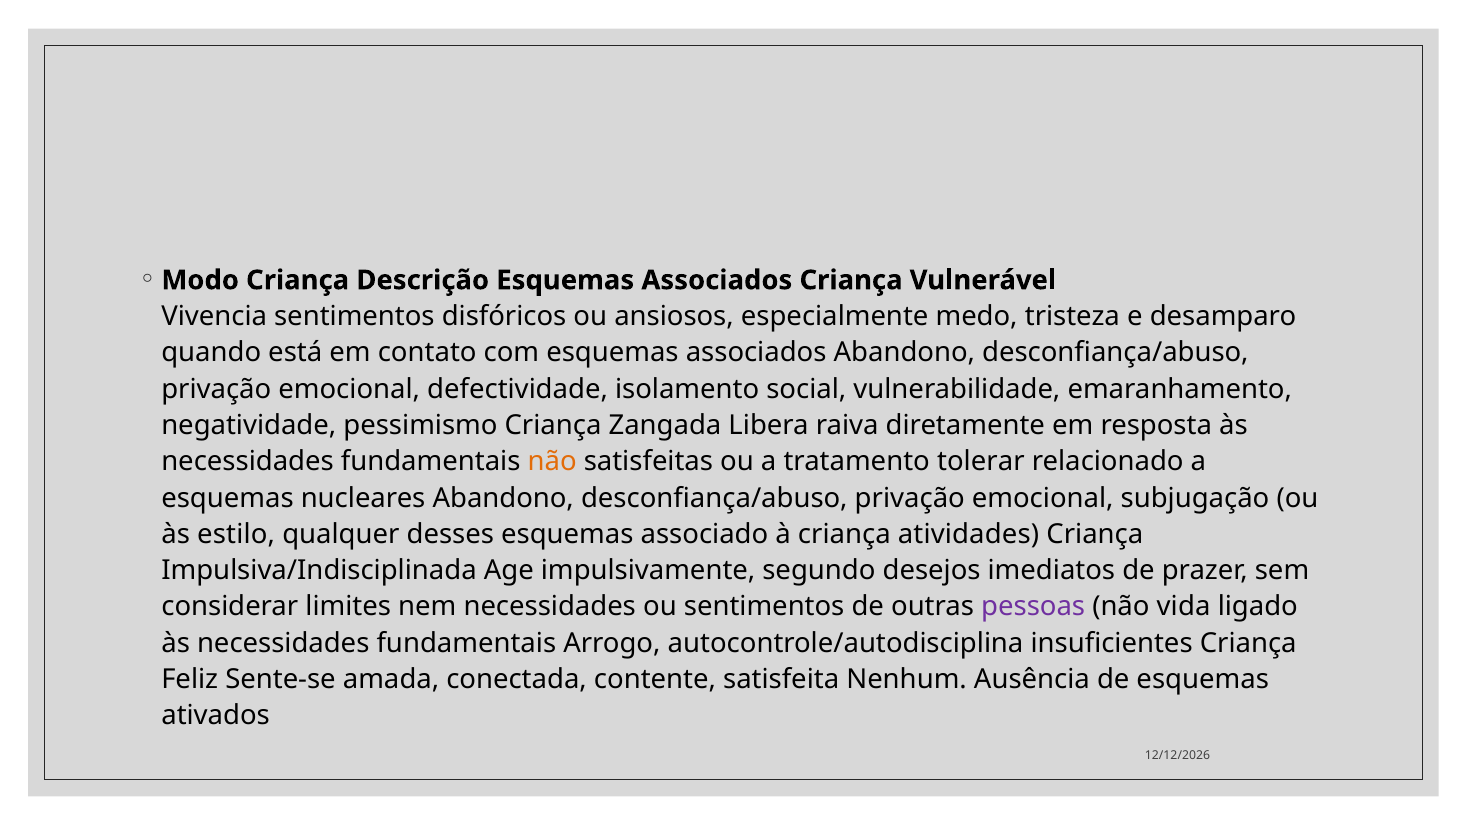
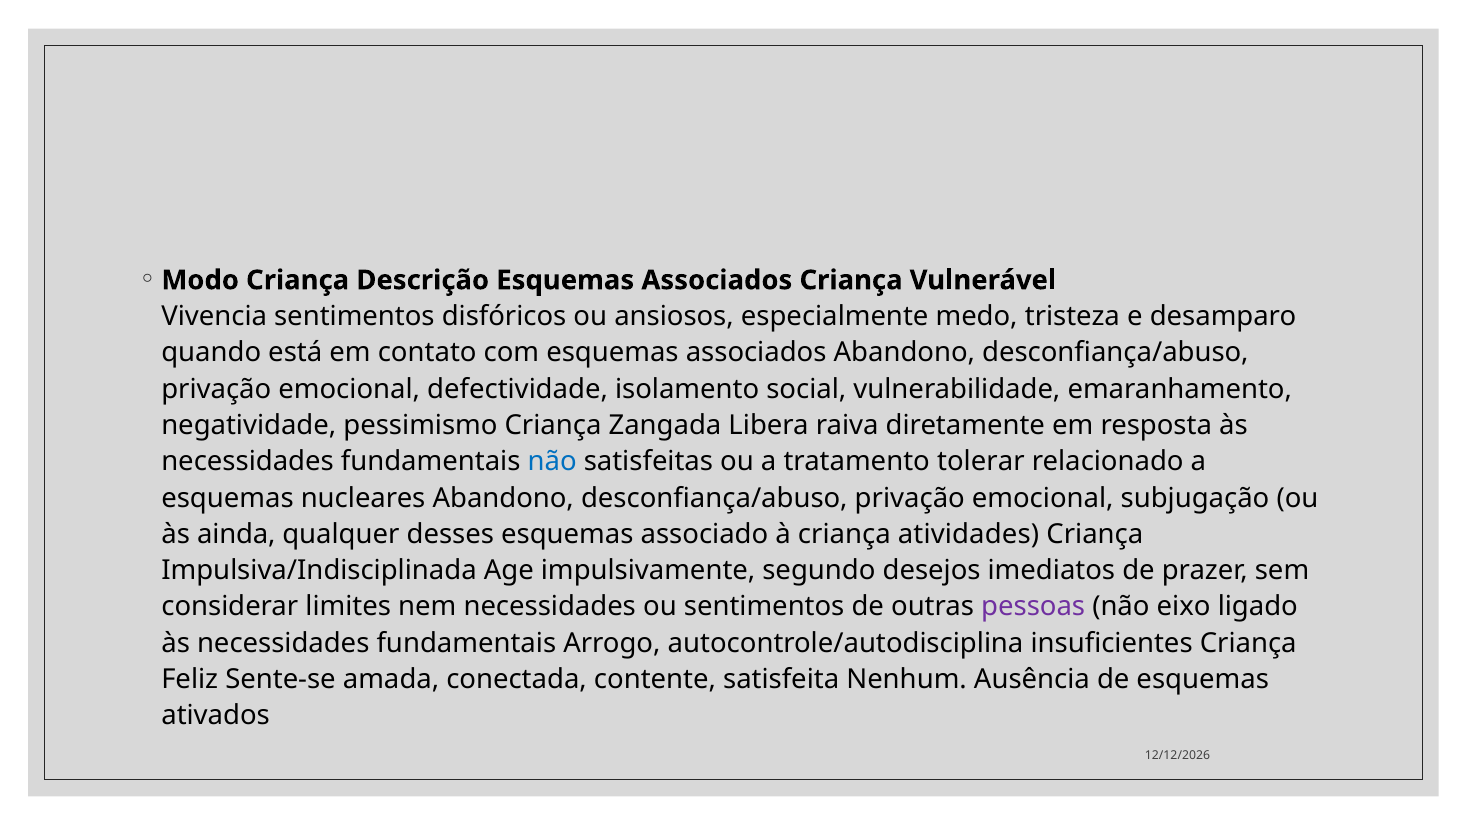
não at (552, 462) colour: orange -> blue
estilo: estilo -> ainda
vida: vida -> eixo
